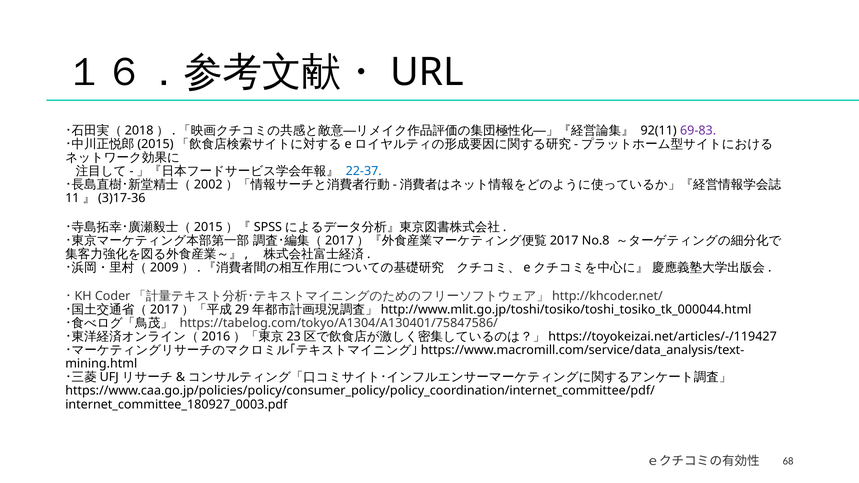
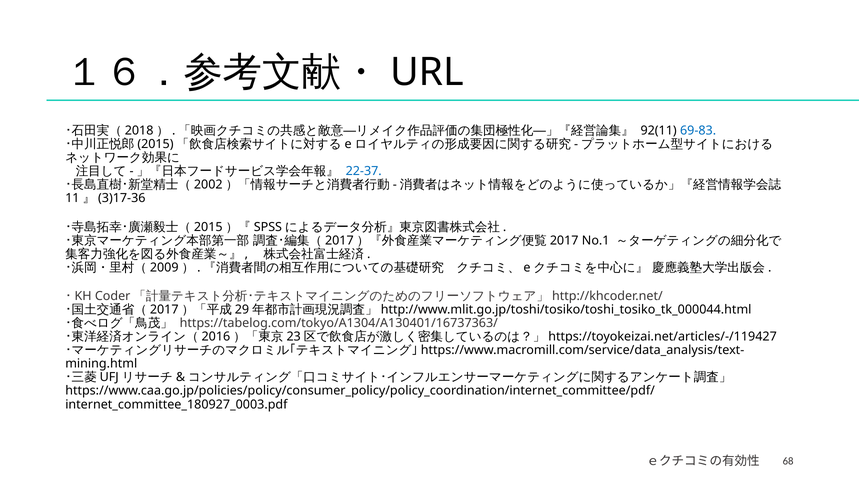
69-83 colour: purple -> blue
No.8: No.8 -> No.1
https://tabelog.com/tokyo/A1304/A130401/75847586/: https://tabelog.com/tokyo/A1304/A130401/75847586/ -> https://tabelog.com/tokyo/A1304/A130401/16737363/
